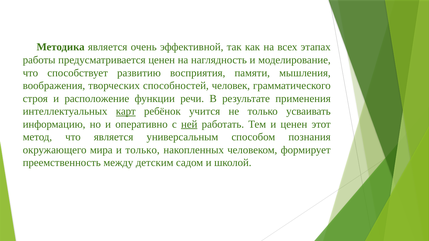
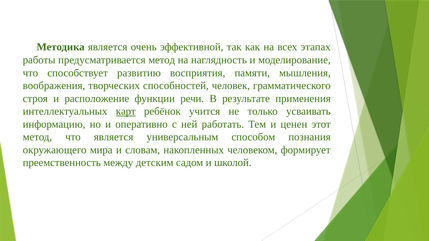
предусматривается ценен: ценен -> метод
ней underline: present -> none
и только: только -> словам
